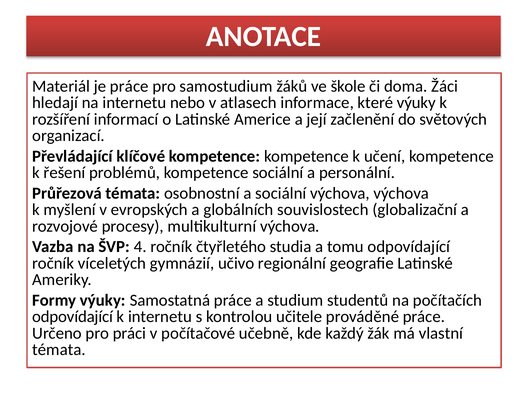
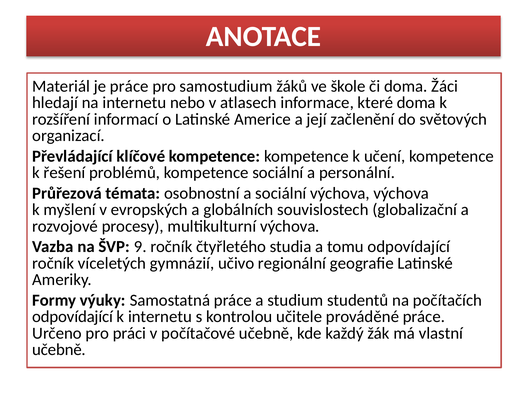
které výuky: výuky -> doma
4: 4 -> 9
témata at (59, 350): témata -> učebně
